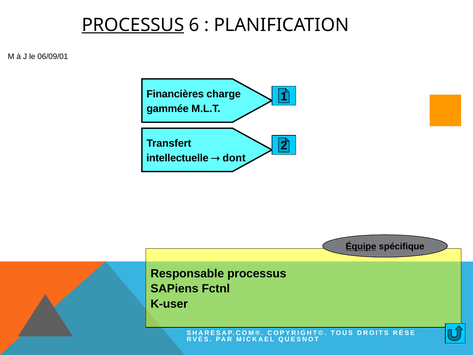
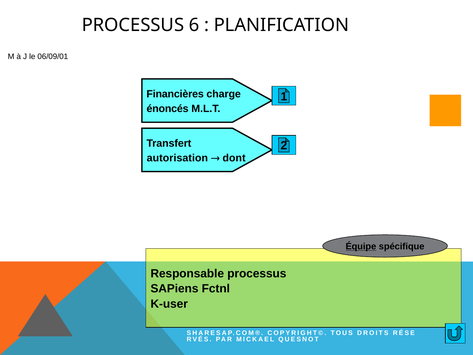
PROCESSUS at (133, 25) underline: present -> none
gammée: gammée -> énoncés
intellectuelle: intellectuelle -> autorisation
